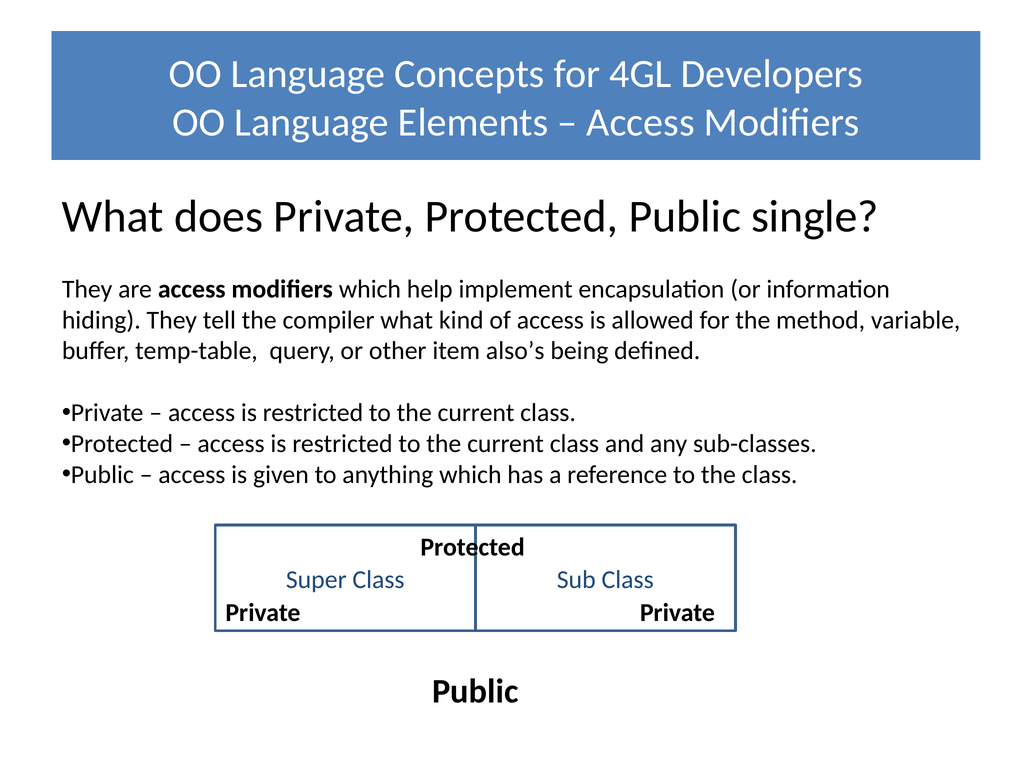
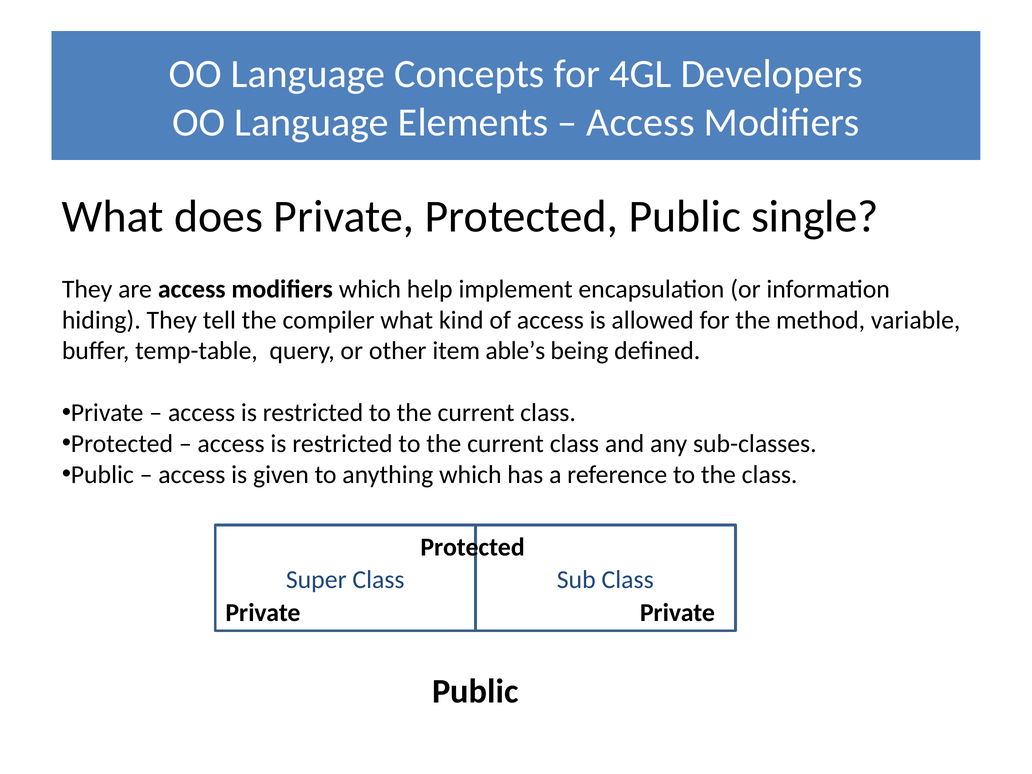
also’s: also’s -> able’s
